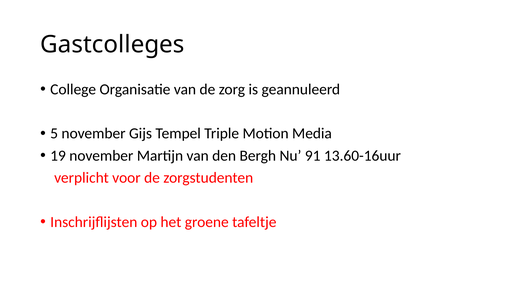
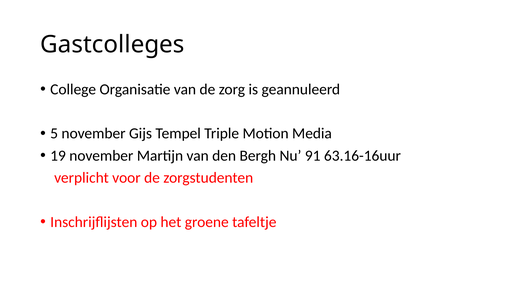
13.60-16uur: 13.60-16uur -> 63.16-16uur
